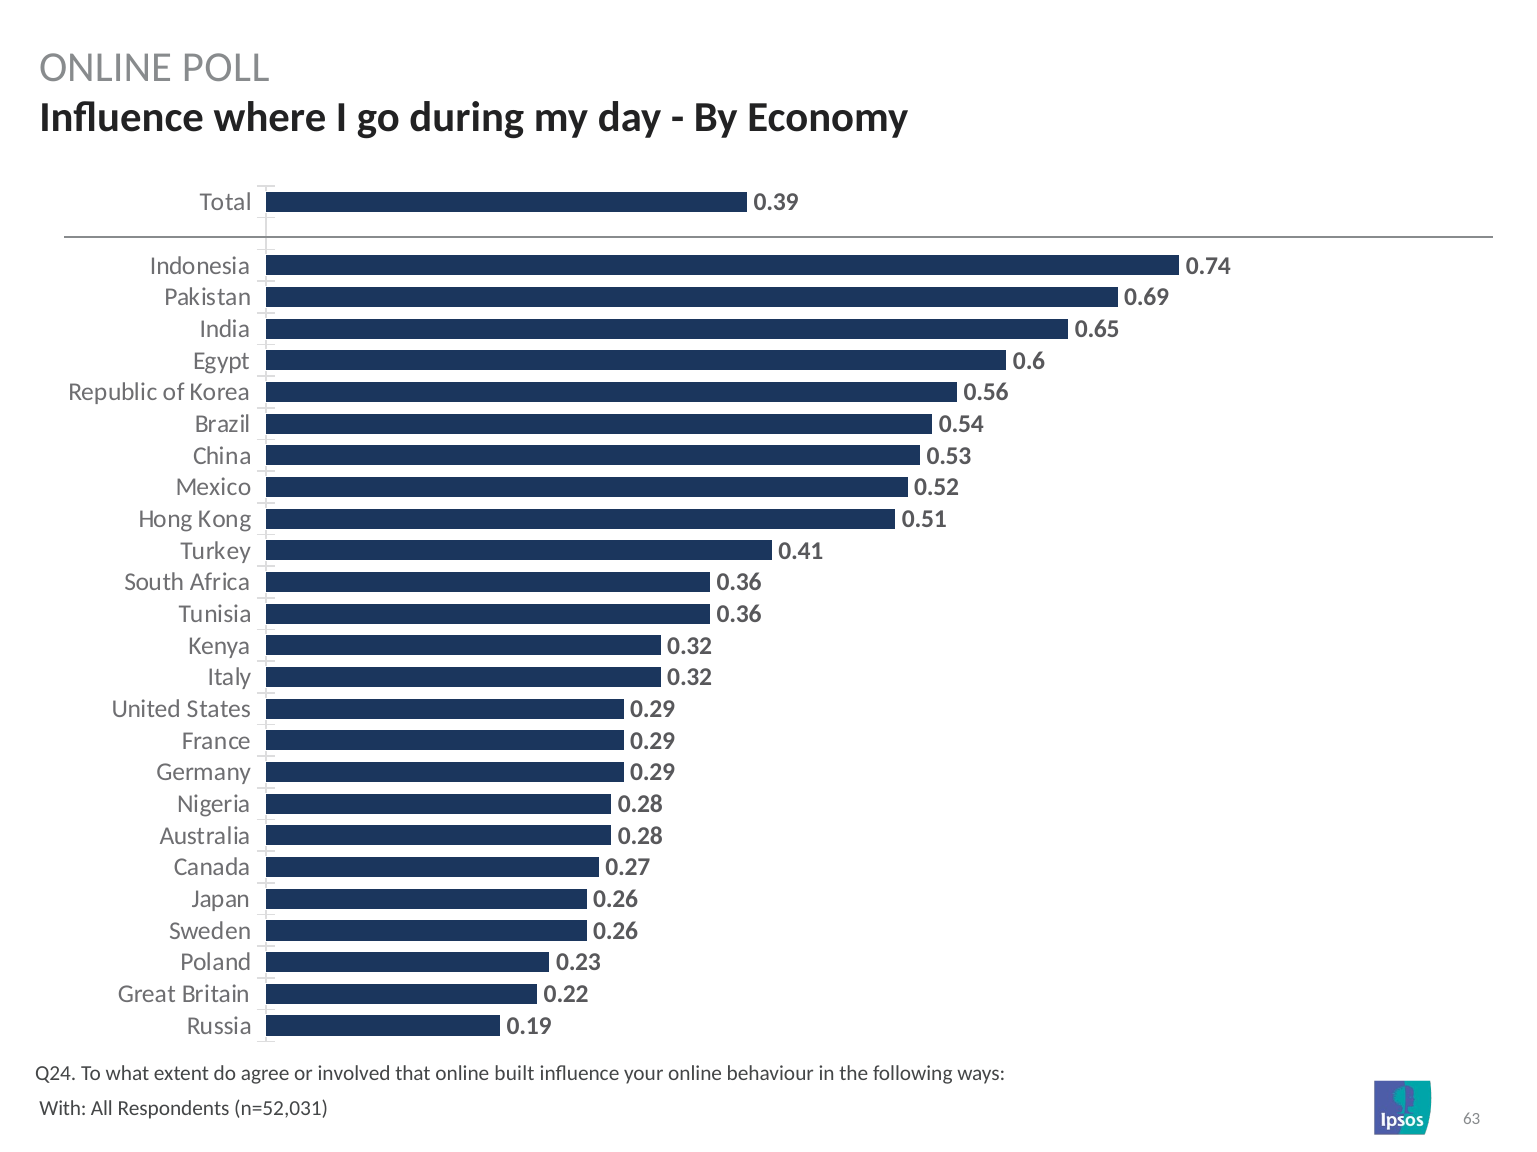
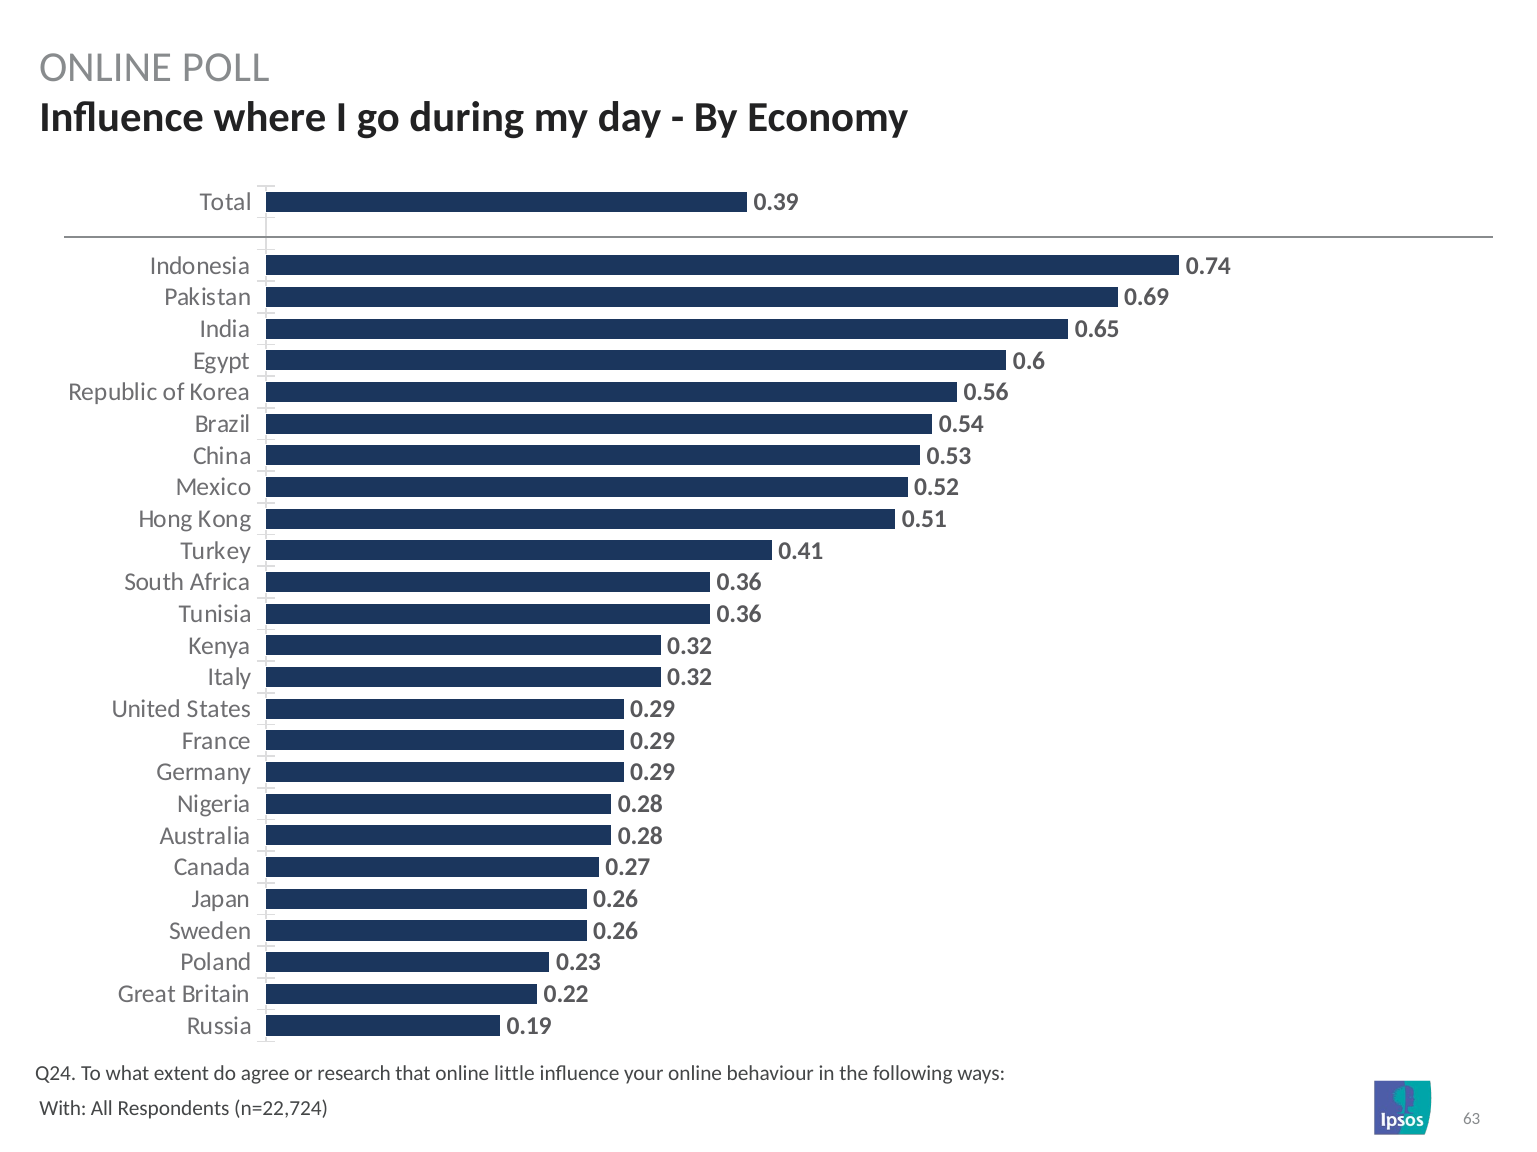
involved: involved -> research
built: built -> little
n=52,031: n=52,031 -> n=22,724
